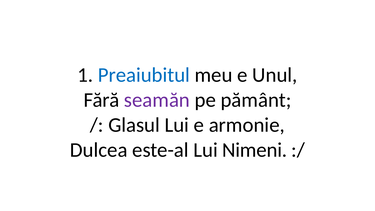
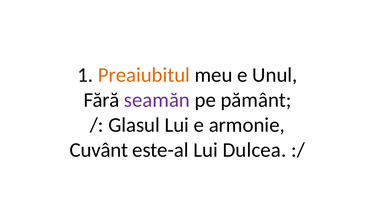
Preaiubitul colour: blue -> orange
Dulcea: Dulcea -> Cuvânt
Nimeni: Nimeni -> Dulcea
